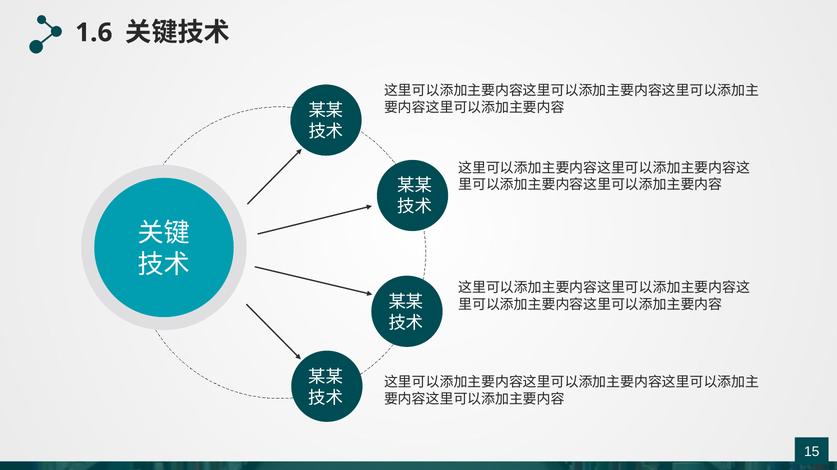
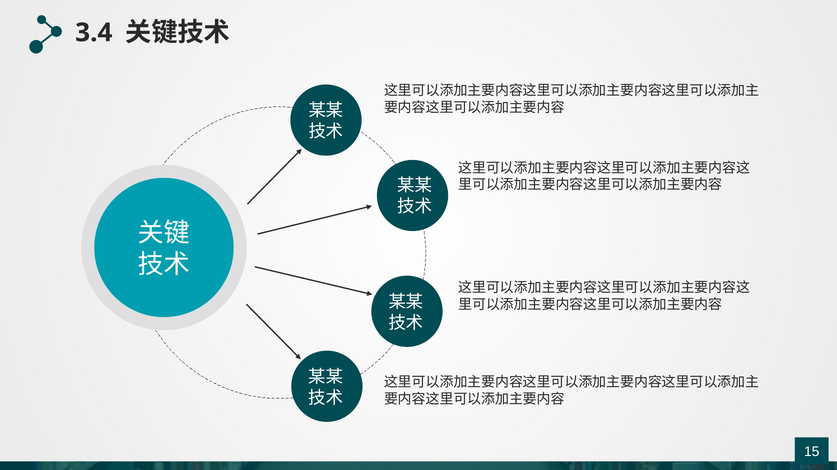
1.6: 1.6 -> 3.4
